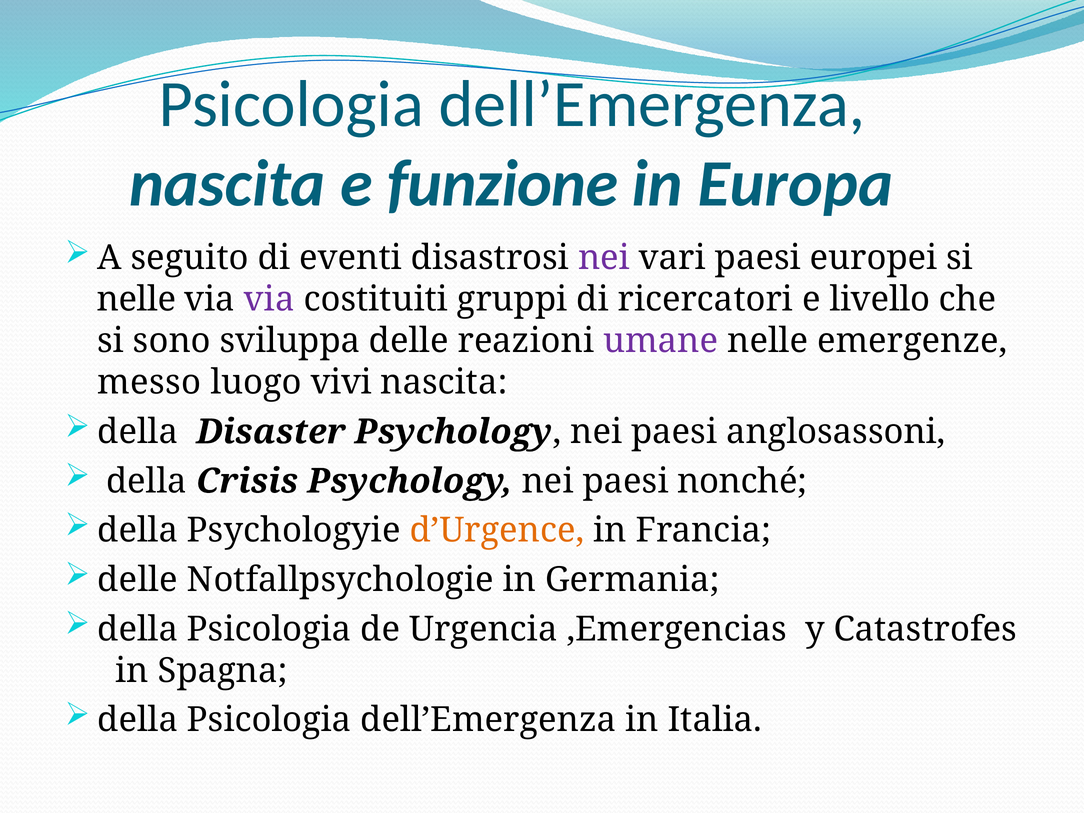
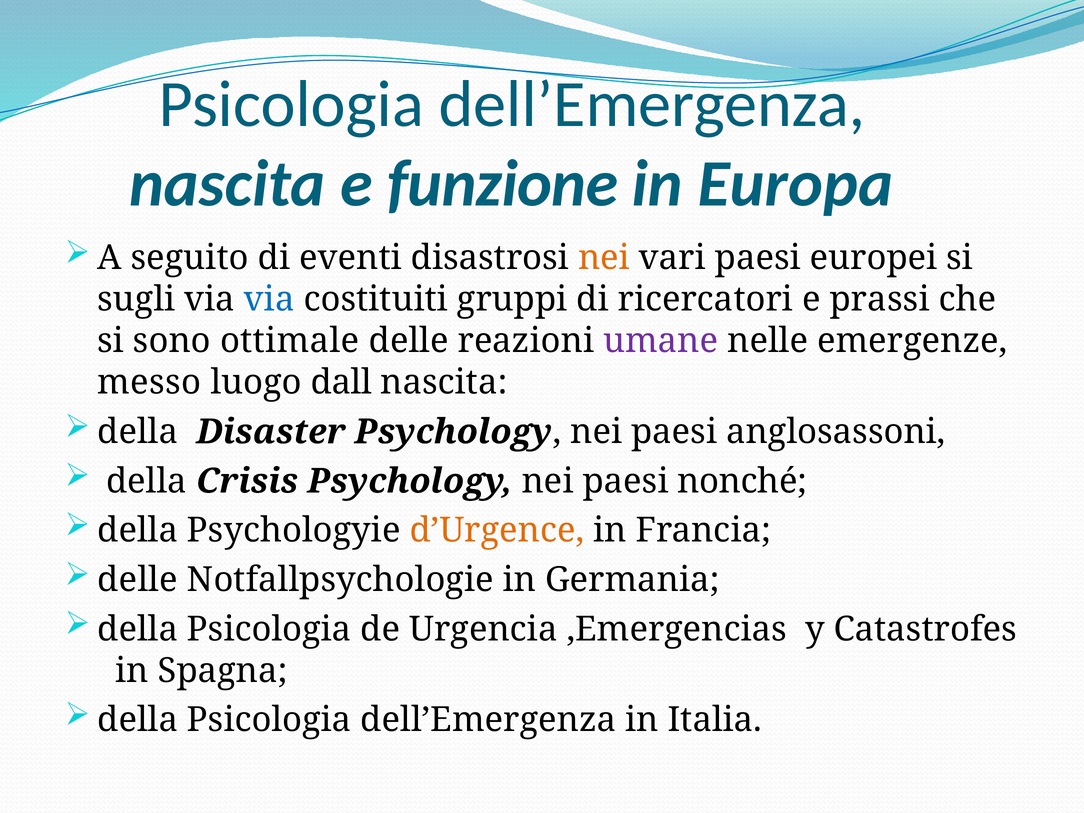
nei at (604, 258) colour: purple -> orange
nelle at (137, 299): nelle -> sugli
via at (269, 299) colour: purple -> blue
livello: livello -> prassi
sviluppa: sviluppa -> ottimale
vivi: vivi -> dall
